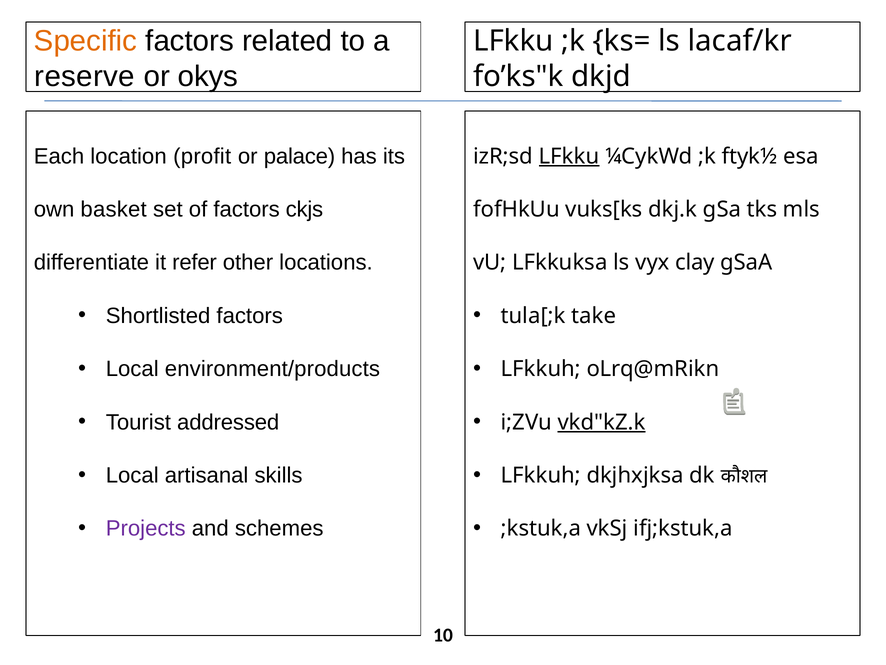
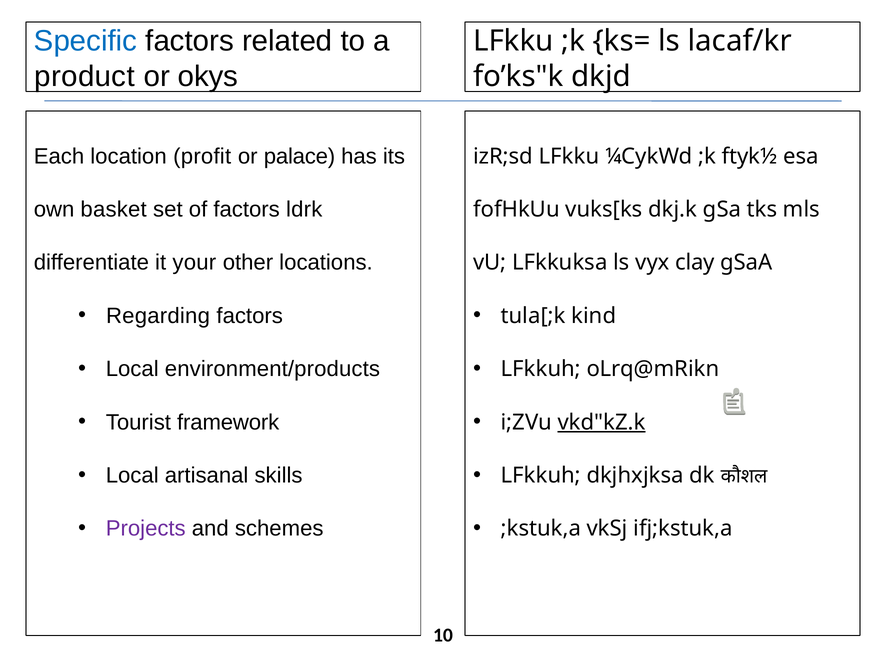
Specific colour: orange -> blue
reserve: reserve -> product
LFkku at (569, 156) underline: present -> none
ckjs: ckjs -> ldrk
refer: refer -> your
Shortlisted: Shortlisted -> Regarding
take: take -> kind
addressed: addressed -> framework
